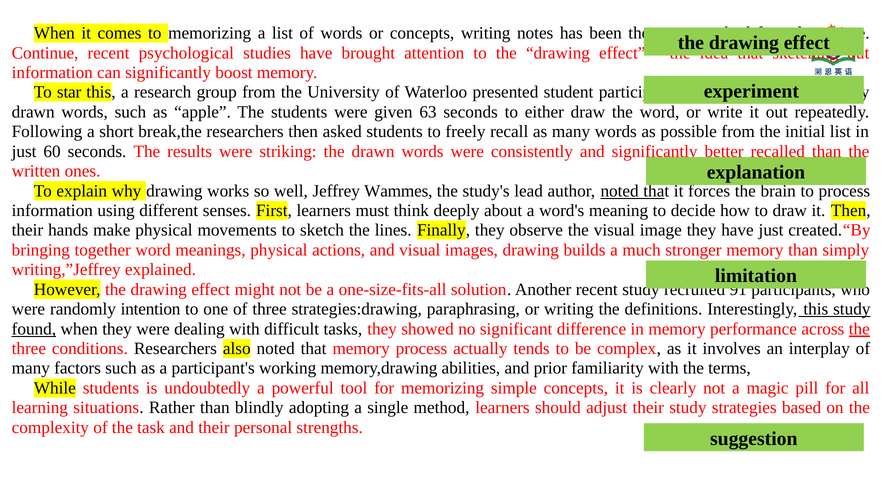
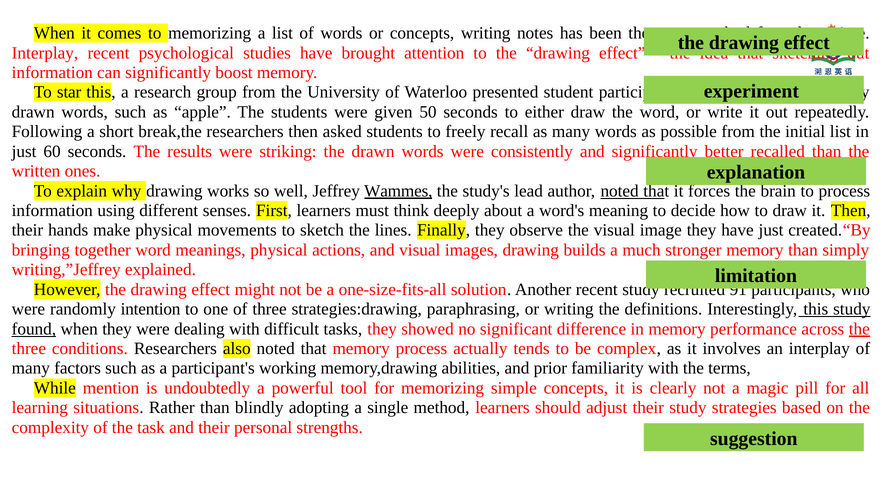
Continue at (45, 53): Continue -> Interplay
63: 63 -> 50
Wammes underline: none -> present
While students: students -> mention
